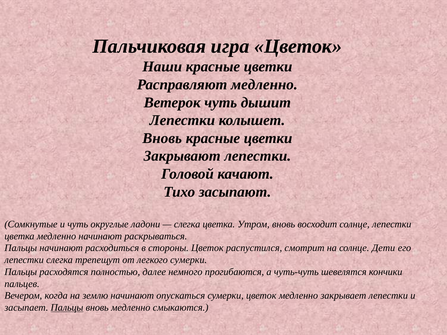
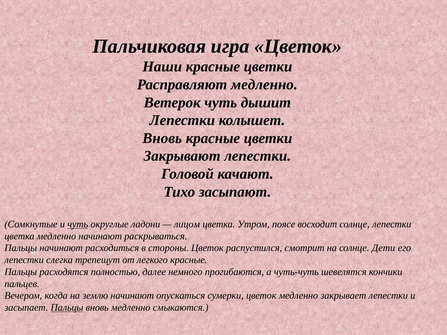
чуть at (78, 224) underline: none -> present
слегка at (187, 224): слегка -> лицом
Утром вновь: вновь -> поясе
легкого сумерки: сумерки -> красные
